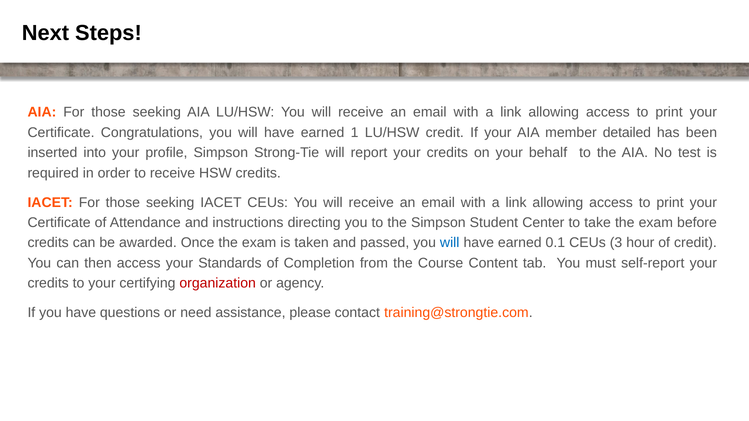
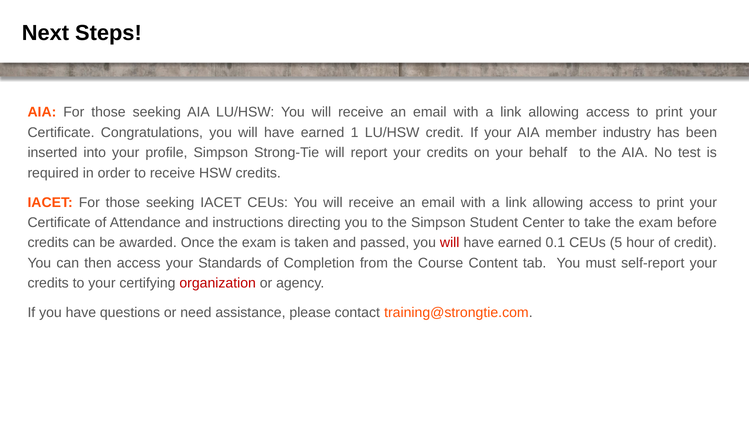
detailed: detailed -> industry
will at (450, 243) colour: blue -> red
3: 3 -> 5
